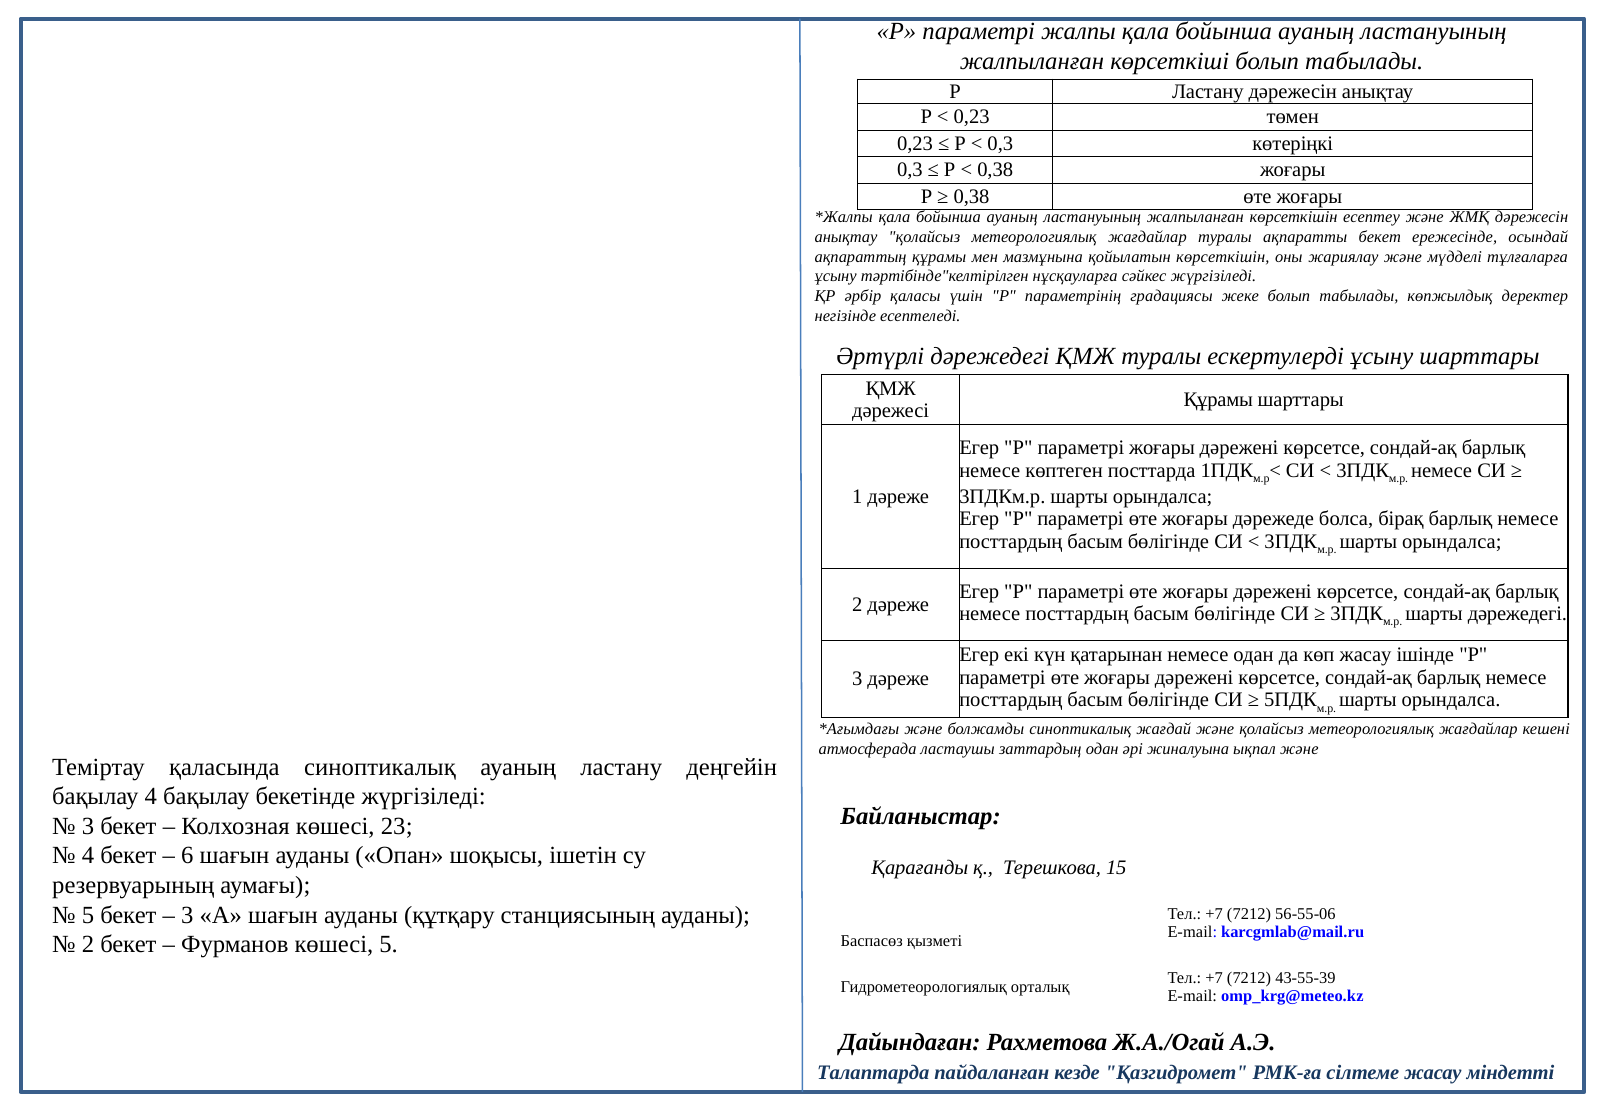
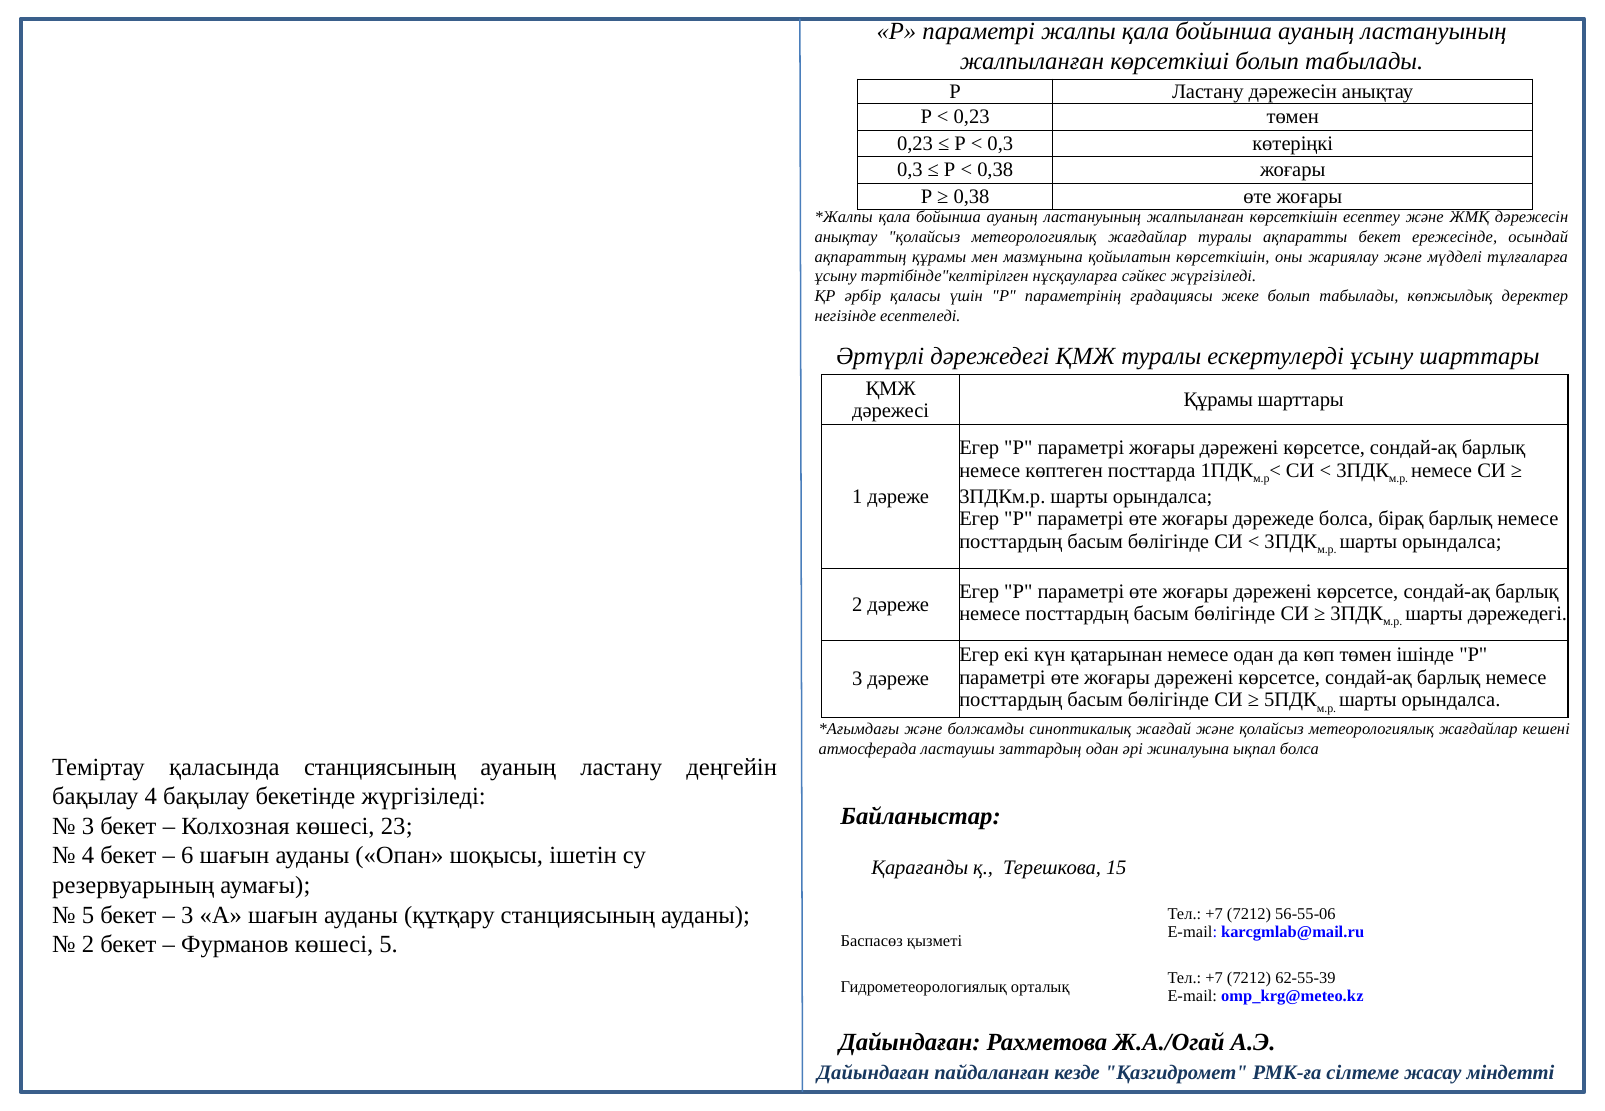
көп жасау: жасау -> төмен
ықпал және: және -> болса
қаласында синоптикалық: синоптикалық -> станциясының
43-55-39: 43-55-39 -> 62-55-39
Талаптарда at (873, 1073): Талаптарда -> Дайындаған
